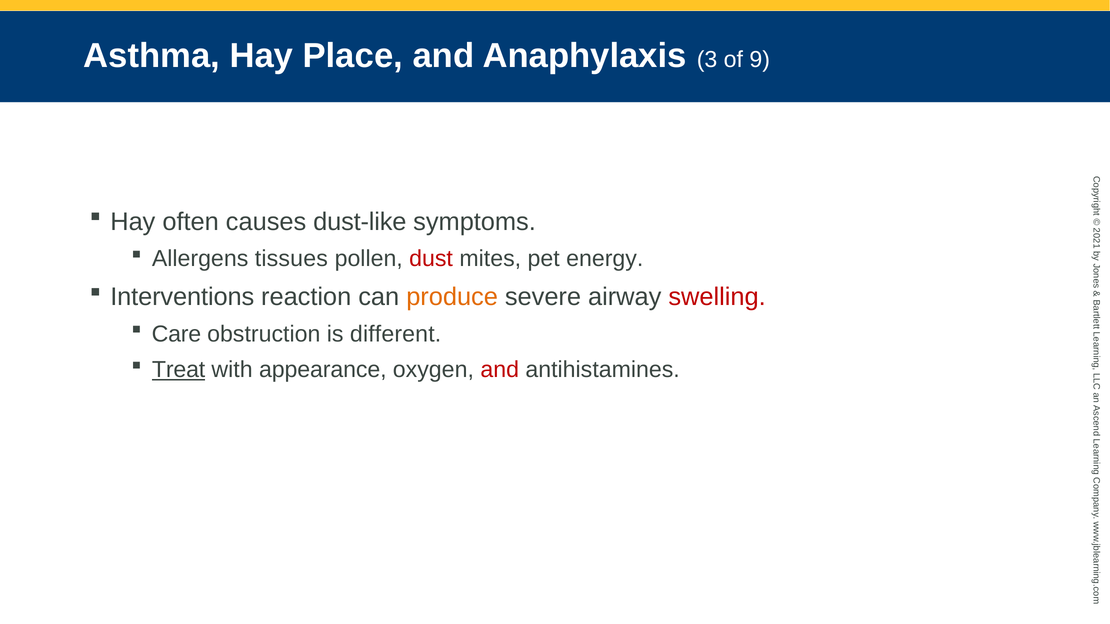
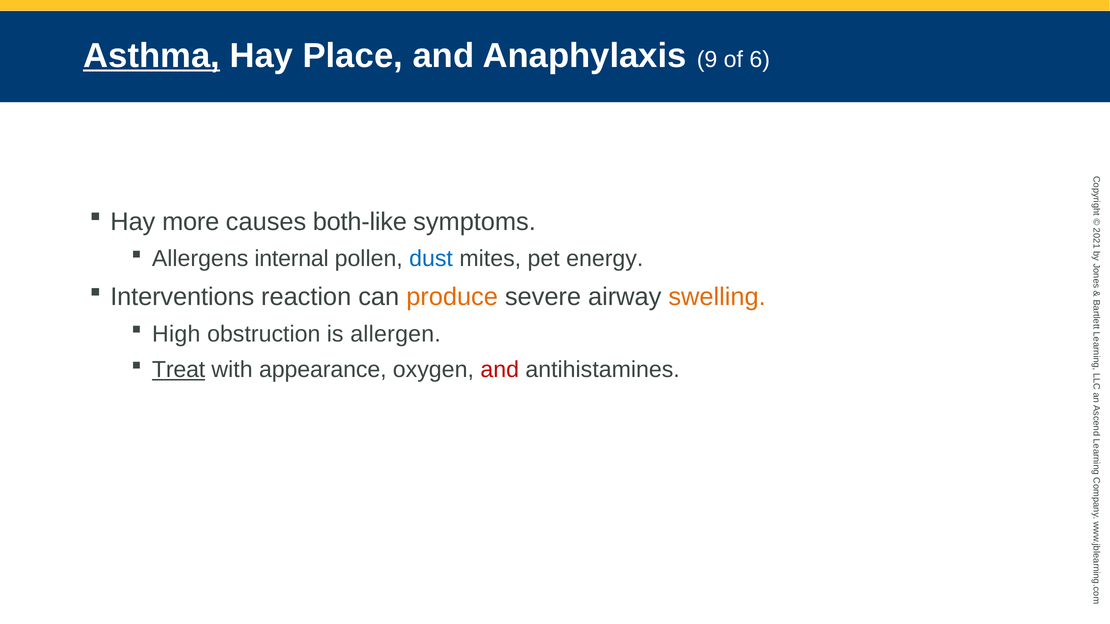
Asthma underline: none -> present
3: 3 -> 9
9: 9 -> 6
often: often -> more
dust-like: dust-like -> both-like
tissues: tissues -> internal
dust colour: red -> blue
swelling colour: red -> orange
Care: Care -> High
different: different -> allergen
